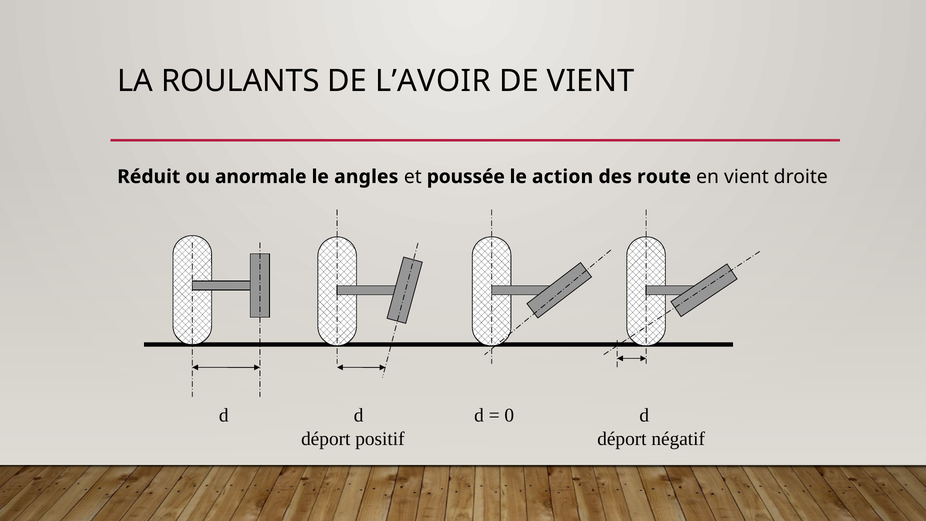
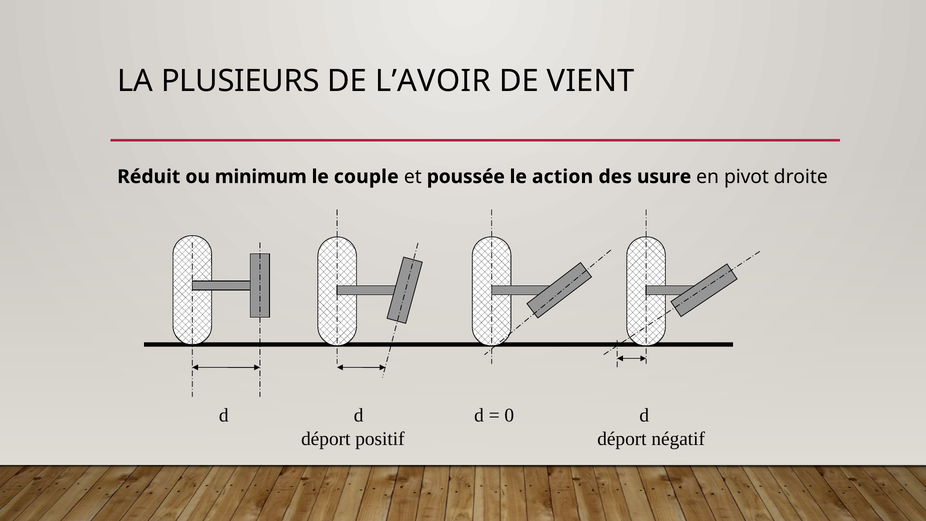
ROULANTS: ROULANTS -> PLUSIEURS
anormale: anormale -> minimum
angles: angles -> couple
route: route -> usure
en vient: vient -> pivot
